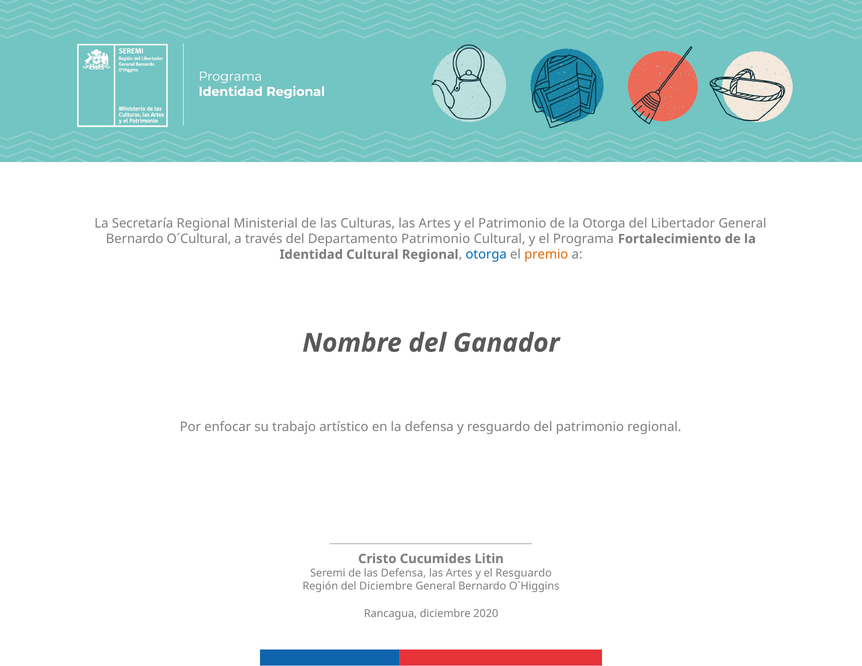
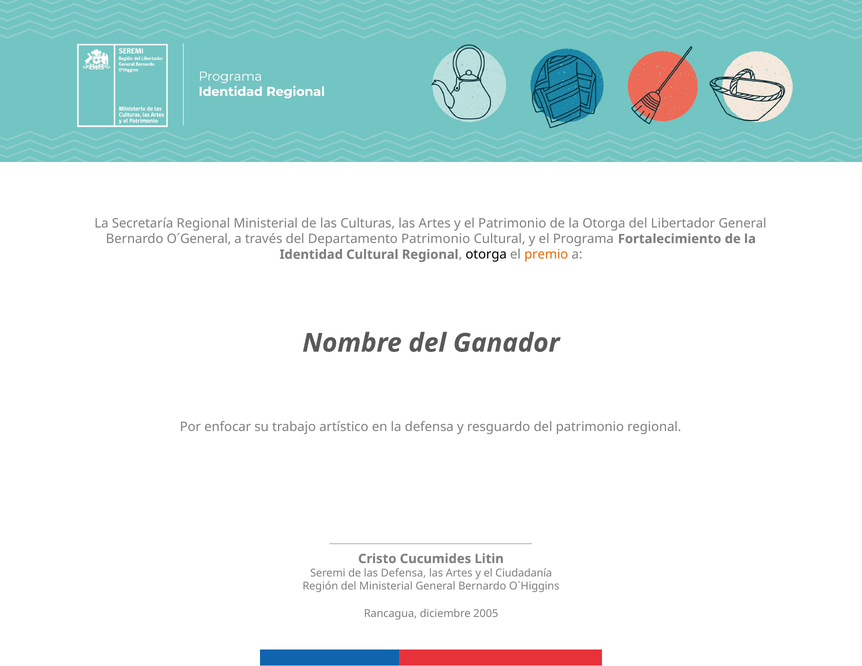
O´Cultural: O´Cultural -> O´General
otorga at (486, 255) colour: blue -> black
el Resguardo: Resguardo -> Ciudadanía
del Diciembre: Diciembre -> Ministerial
2020: 2020 -> 2005
